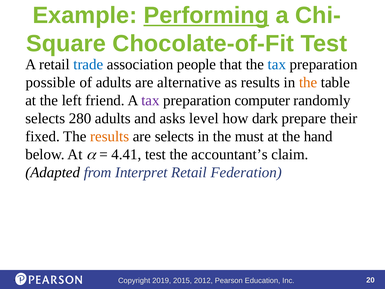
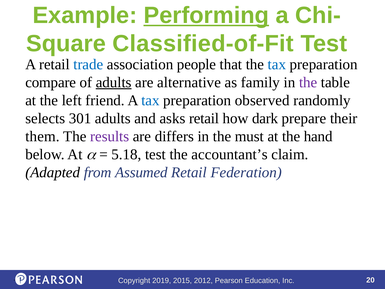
Chocolate-of-Fit: Chocolate-of-Fit -> Classified-of-Fit
possible: possible -> compare
adults at (114, 82) underline: none -> present
as results: results -> family
the at (308, 82) colour: orange -> purple
tax at (150, 100) colour: purple -> blue
computer: computer -> observed
280: 280 -> 301
asks level: level -> retail
fixed: fixed -> them
results at (110, 136) colour: orange -> purple
are selects: selects -> differs
4.41: 4.41 -> 5.18
Interpret: Interpret -> Assumed
